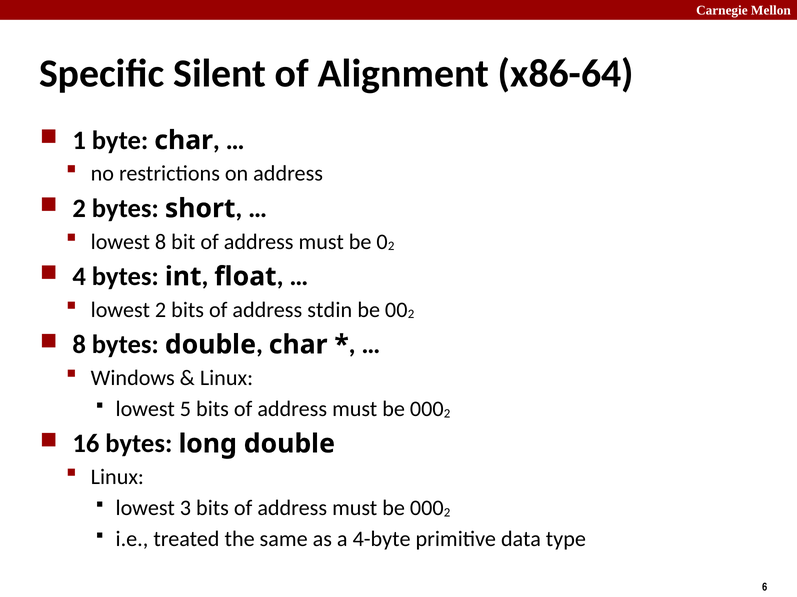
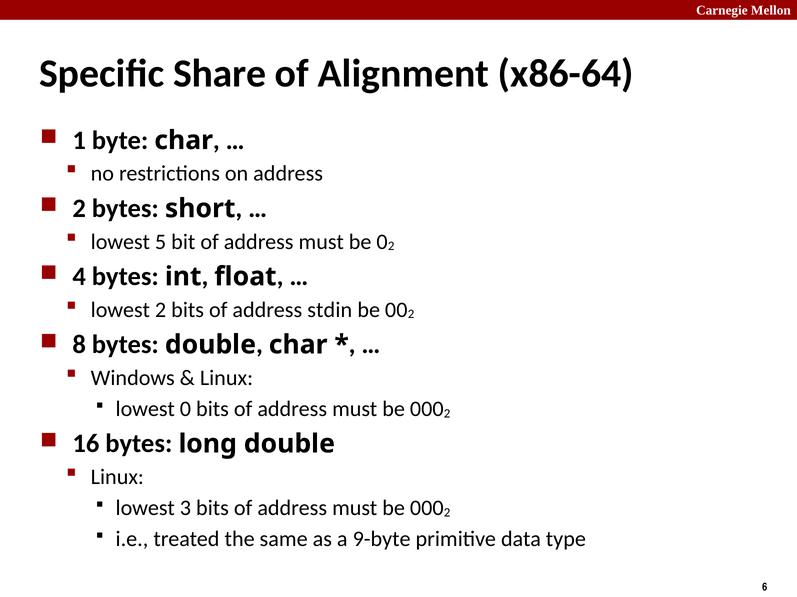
Silent: Silent -> Share
lowest 8: 8 -> 5
lowest 5: 5 -> 0
4-byte: 4-byte -> 9-byte
